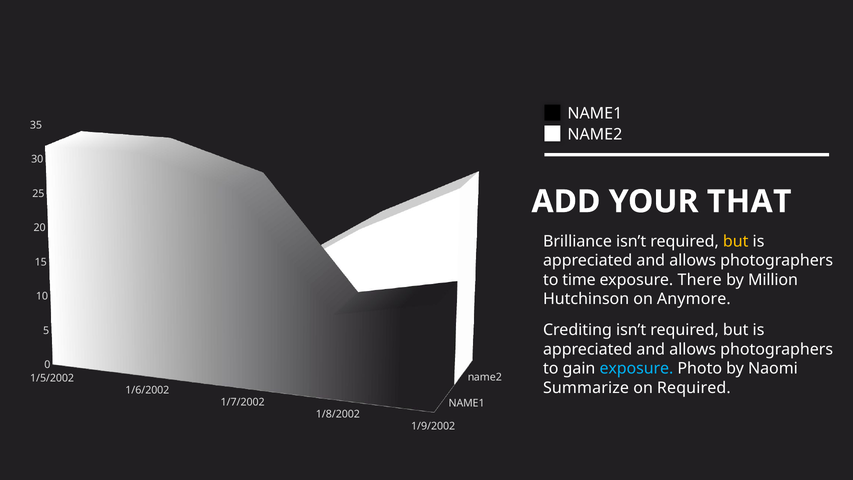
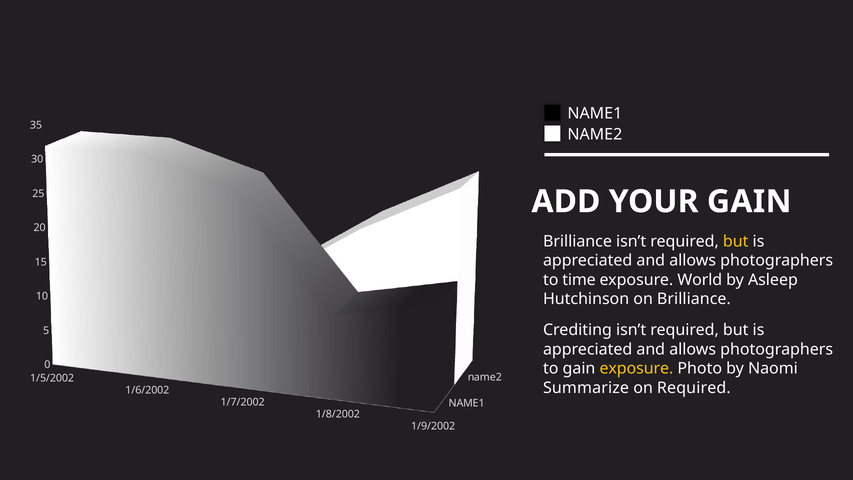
YOUR THAT: THAT -> GAIN
There: There -> World
Million: Million -> Asleep
on Anymore: Anymore -> Brilliance
exposure at (636, 368) colour: light blue -> yellow
